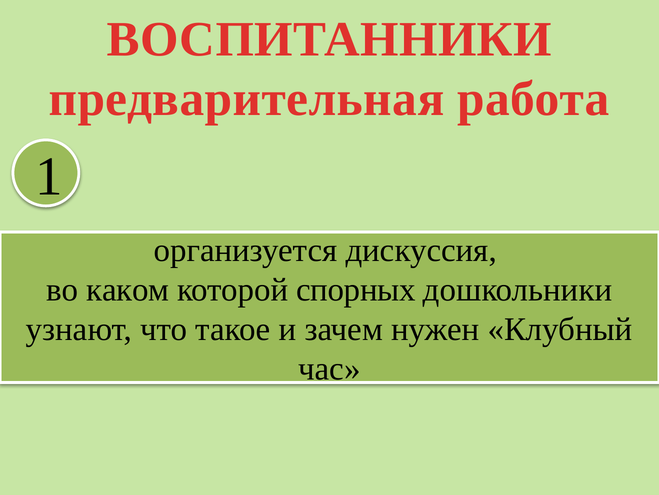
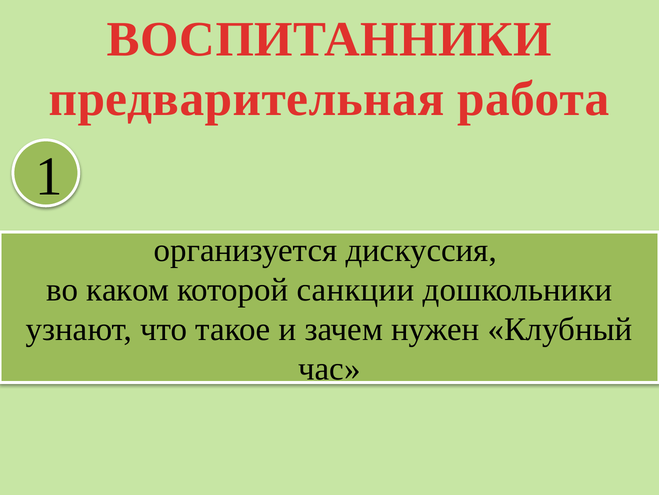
спорных: спорных -> санкции
